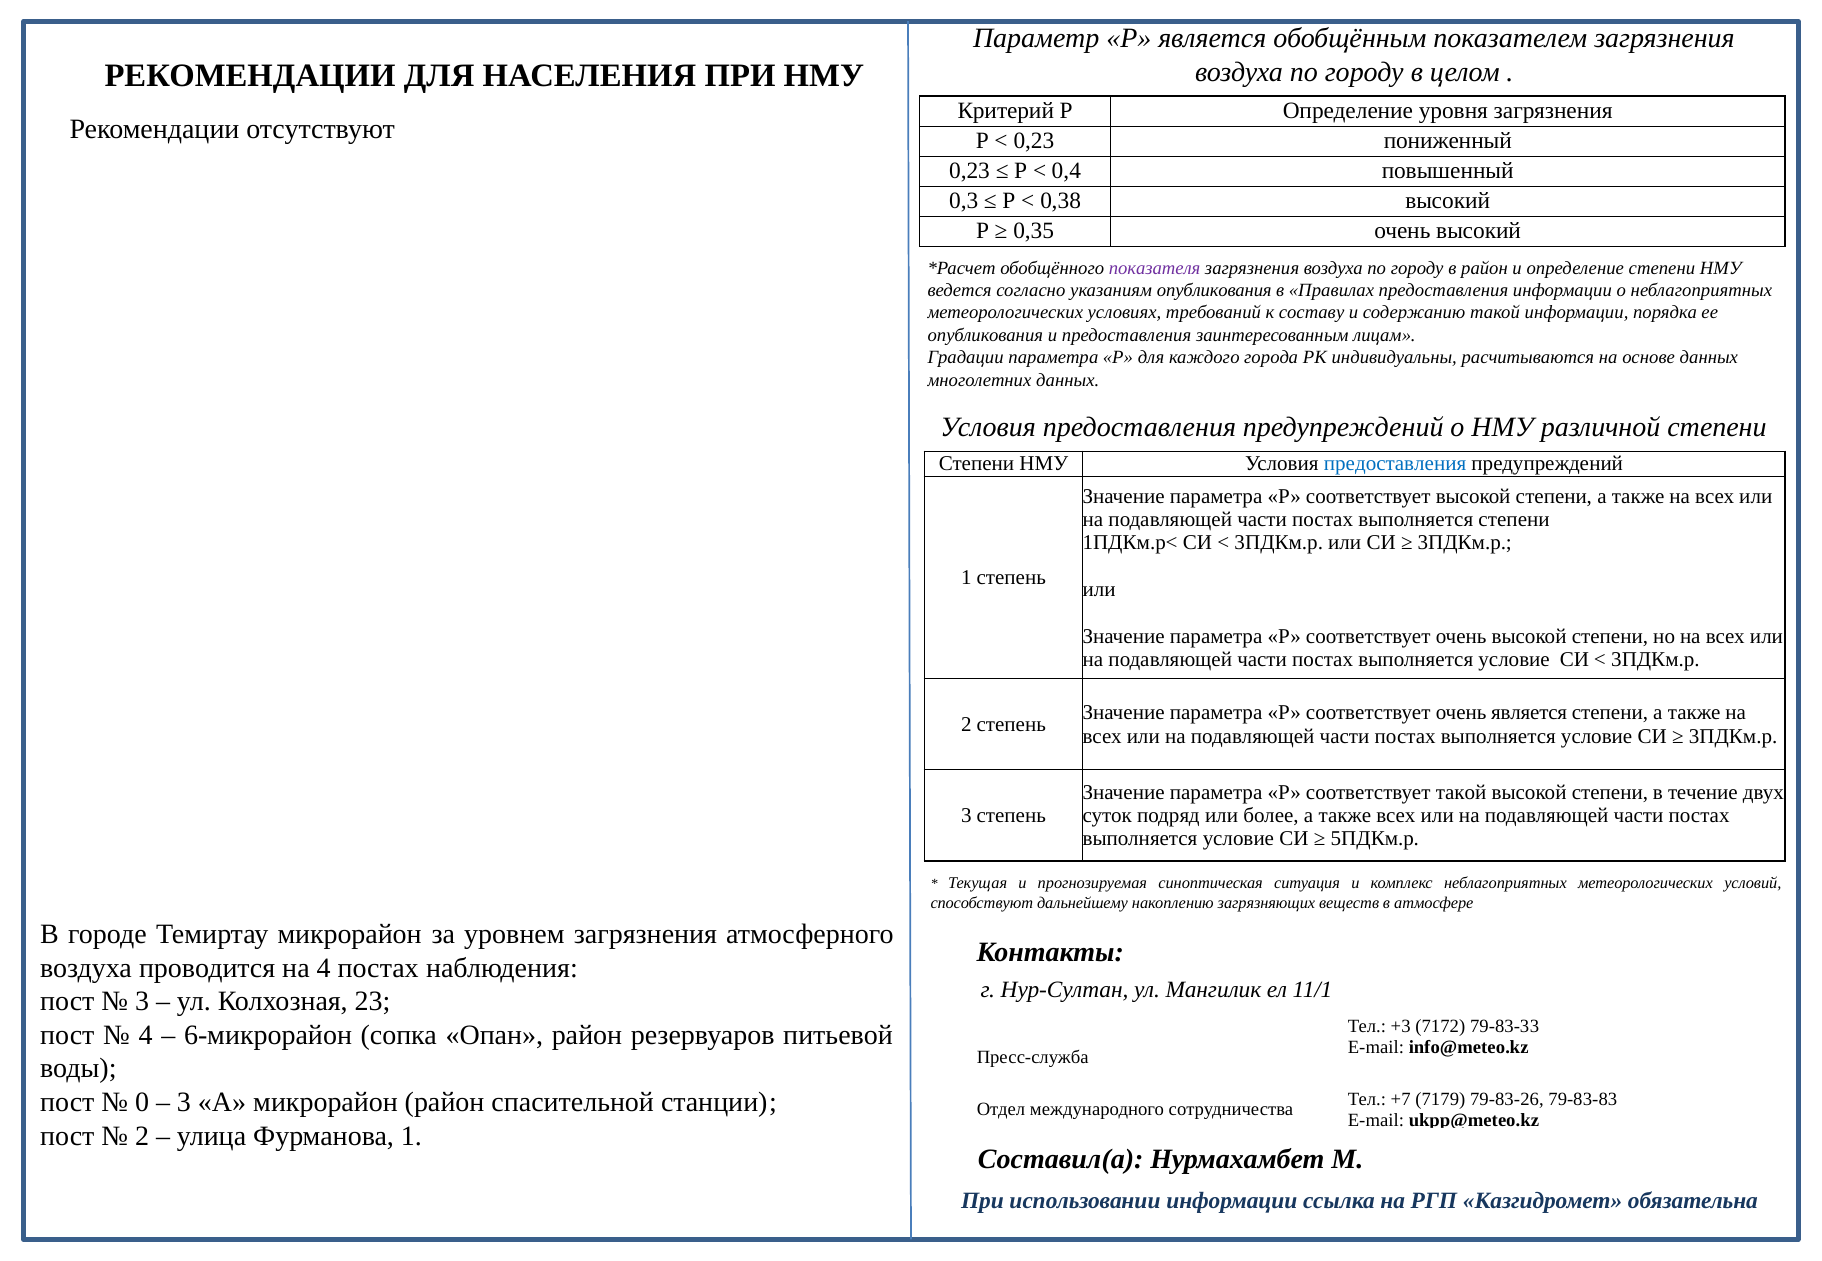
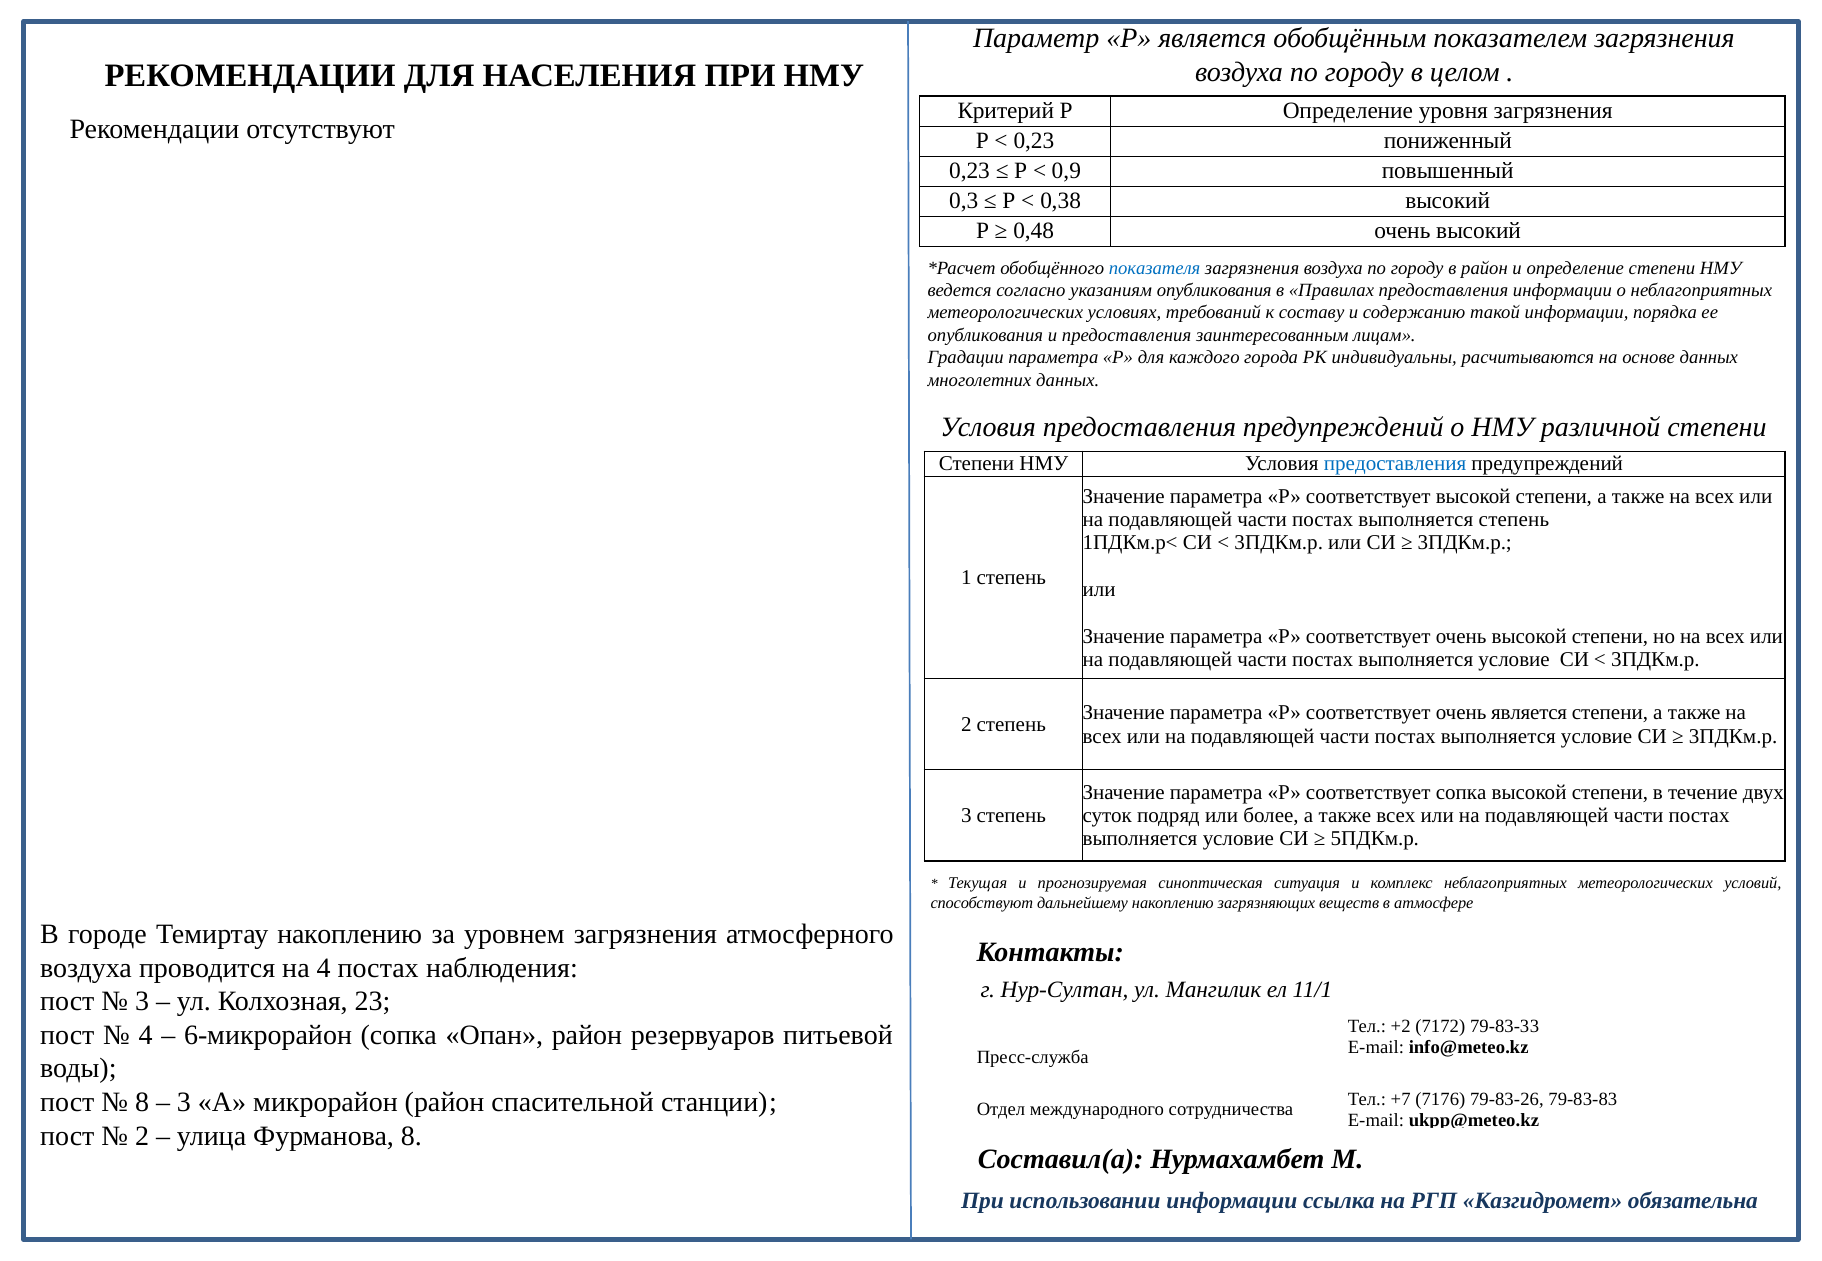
0,4: 0,4 -> 0,9
0,35: 0,35 -> 0,48
показателя colour: purple -> blue
выполняется степени: степени -> степень
соответствует такой: такой -> сопка
Темиртау микрорайон: микрорайон -> накоплению
+3: +3 -> +2
0 at (142, 1103): 0 -> 8
7179: 7179 -> 7176
Фурманова 1: 1 -> 8
